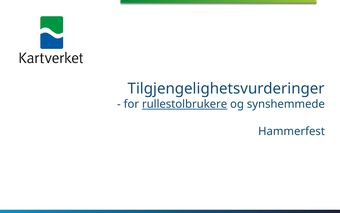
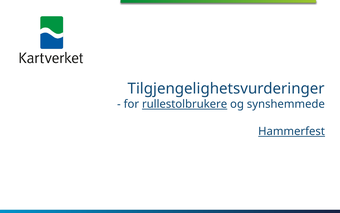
Hammerfest underline: none -> present
